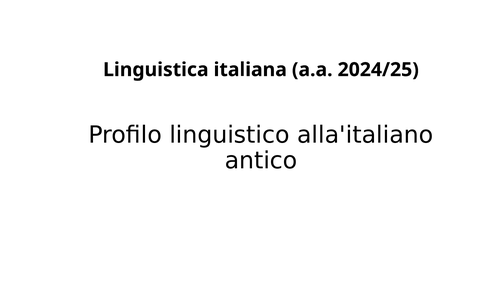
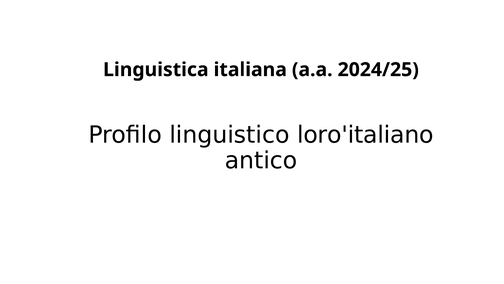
alla'italiano: alla'italiano -> loro'italiano
